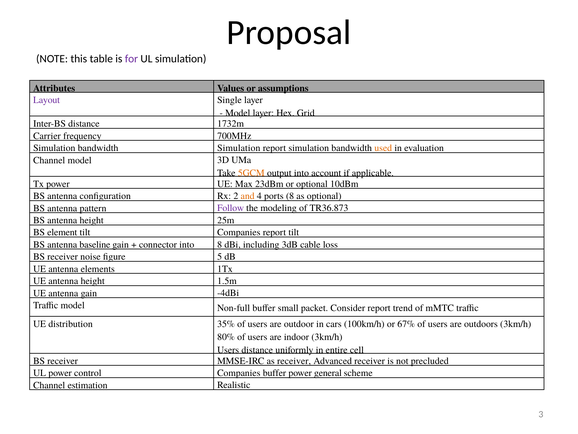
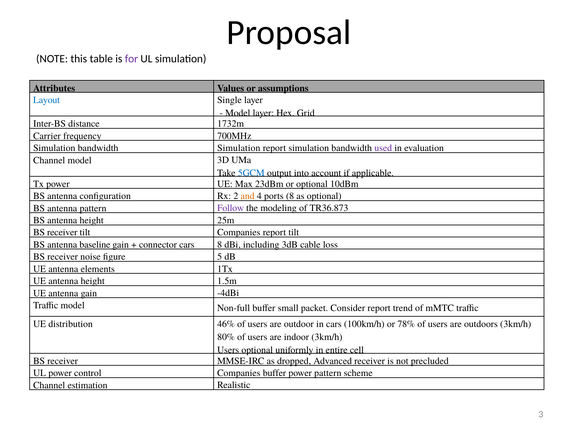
Layout colour: purple -> blue
used colour: orange -> purple
5GCM colour: orange -> blue
element at (62, 232): element -> receiver
connector into: into -> cars
35%: 35% -> 46%
67%: 67% -> 78%
Users distance: distance -> optional
as receiver: receiver -> dropped
power general: general -> pattern
